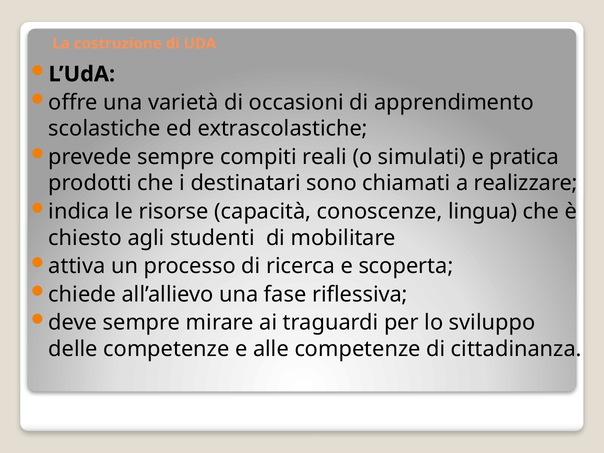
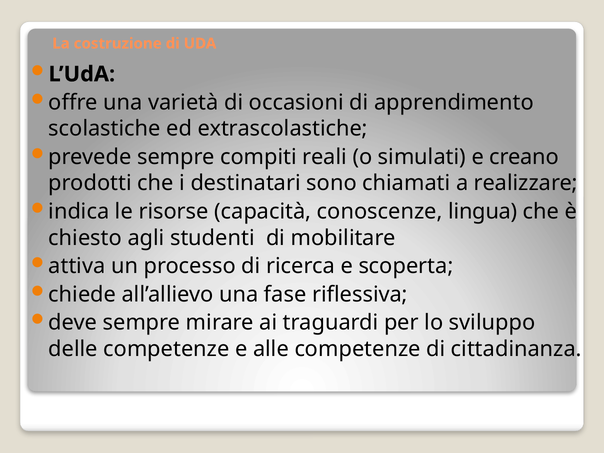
pratica: pratica -> creano
